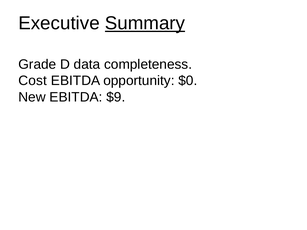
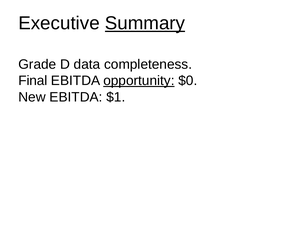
Cost: Cost -> Final
opportunity underline: none -> present
$9: $9 -> $1
